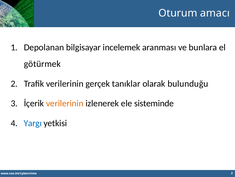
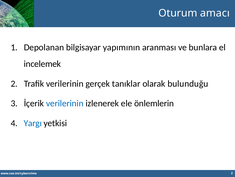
incelemek: incelemek -> yapımının
götürmek: götürmek -> incelemek
verilerinin at (65, 103) colour: orange -> blue
sisteminde: sisteminde -> önlemlerin
